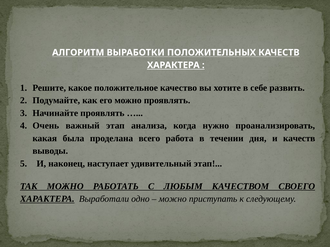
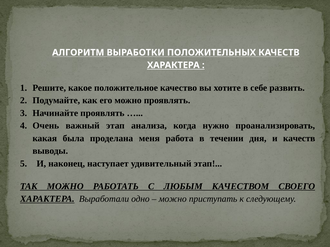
всего: всего -> меня
